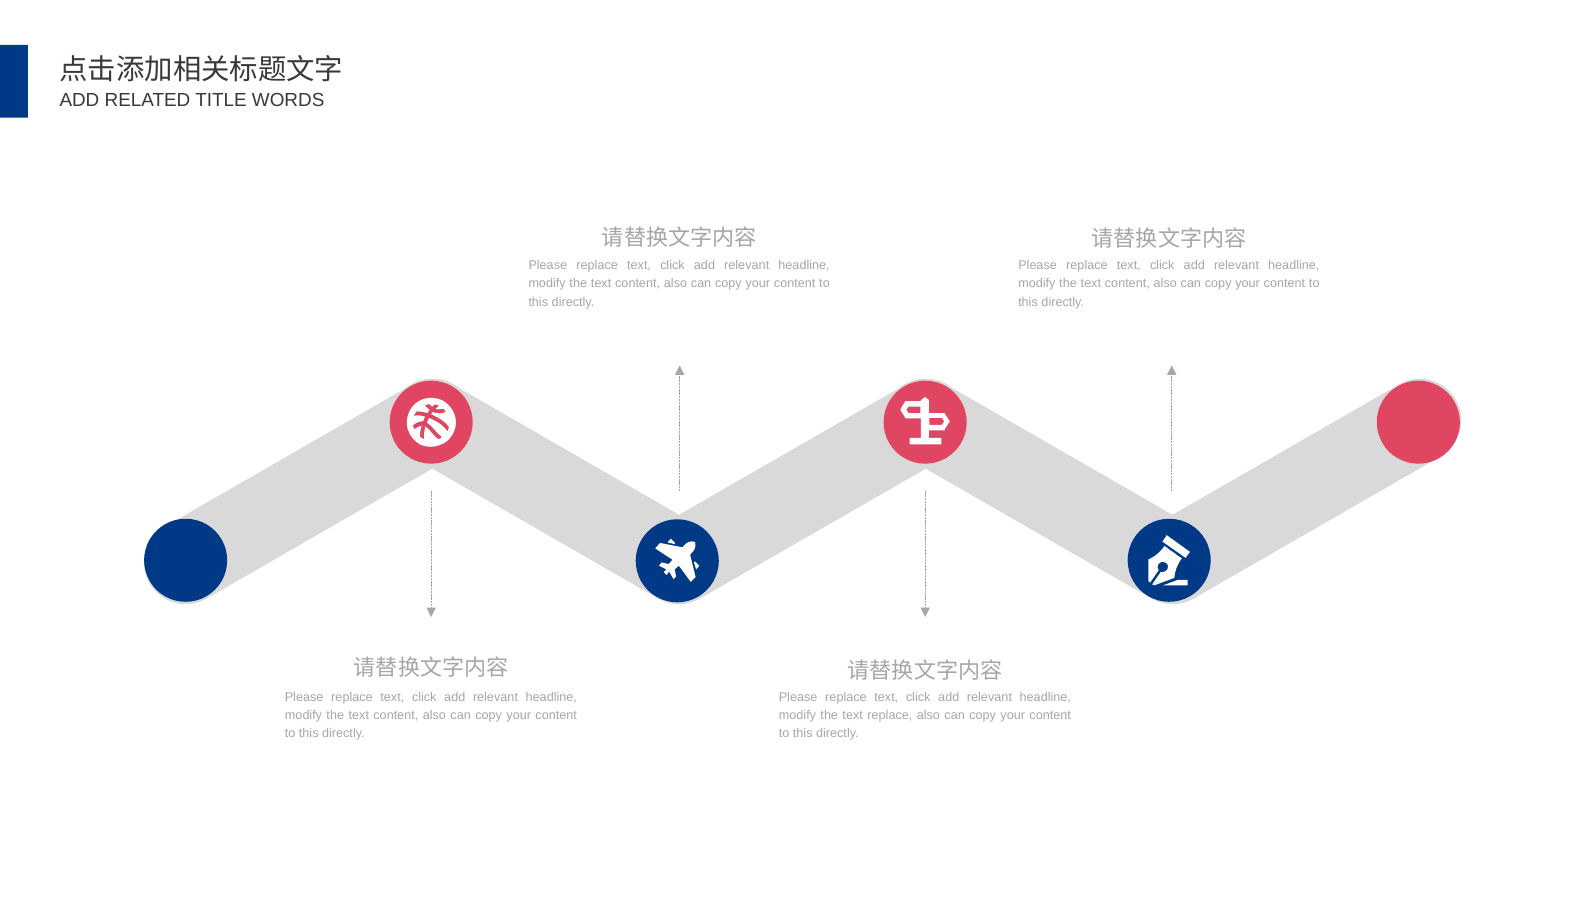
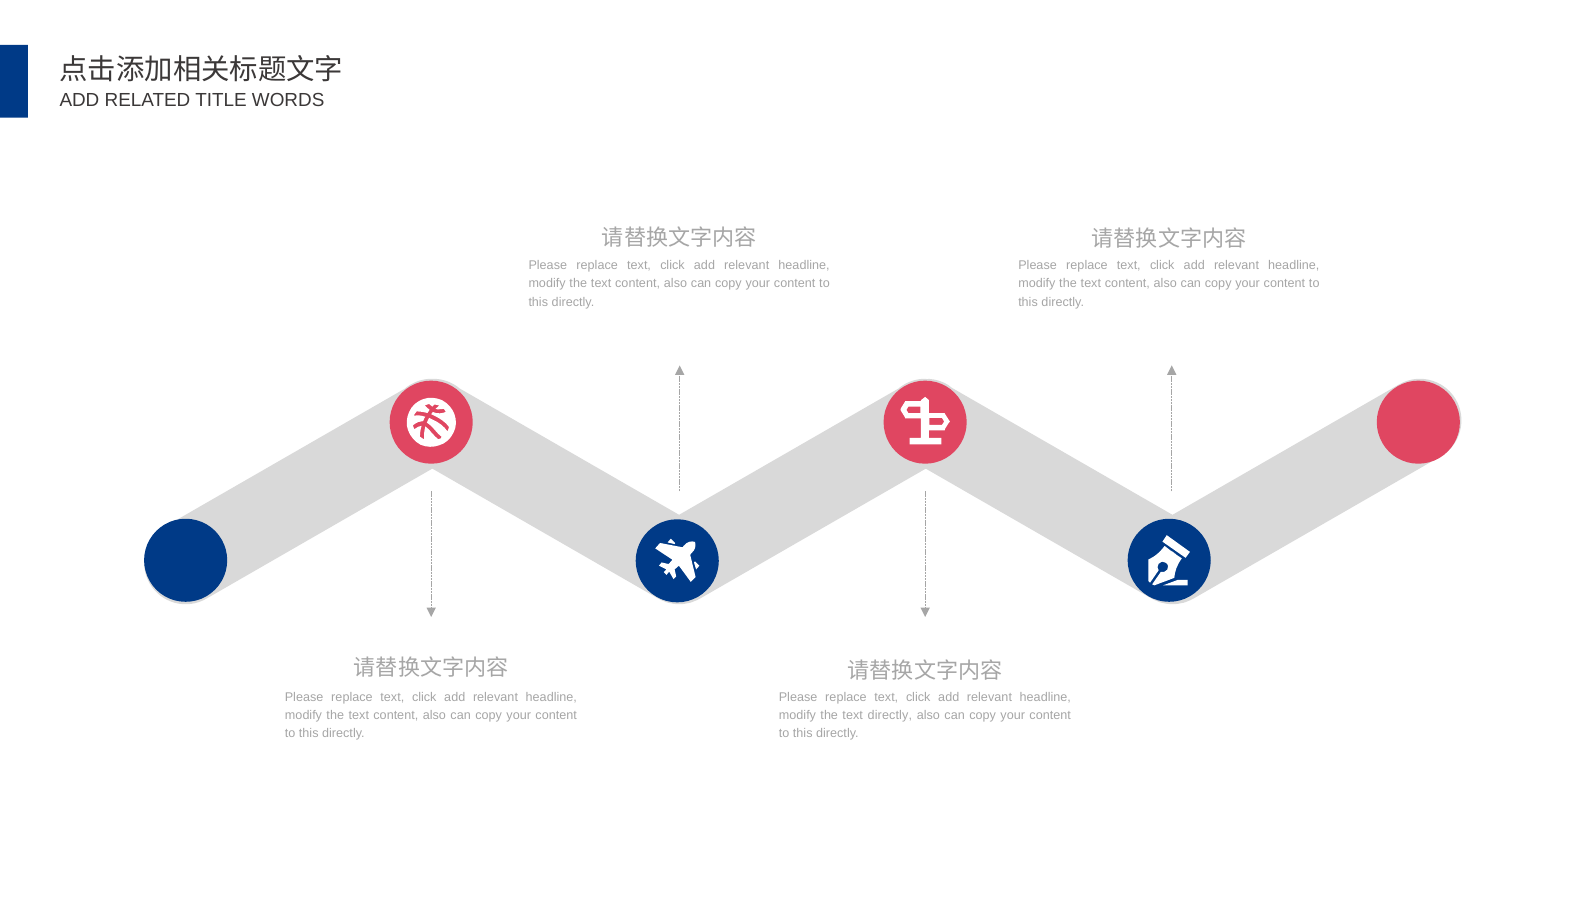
text replace: replace -> directly
